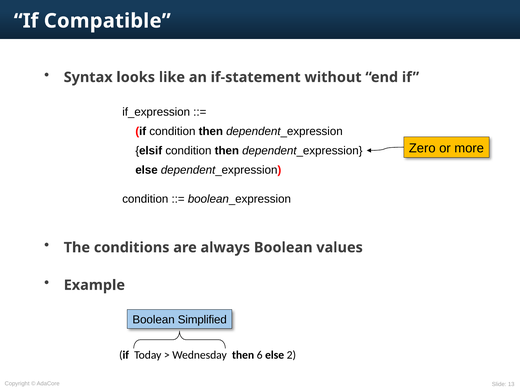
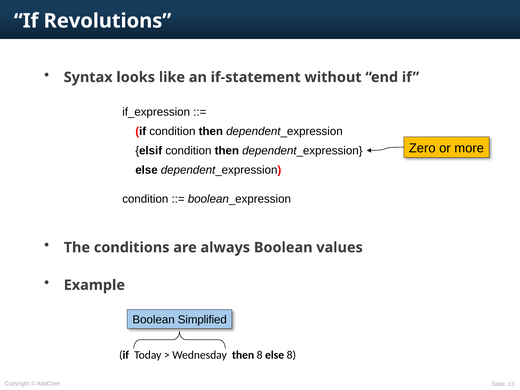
Compatible: Compatible -> Revolutions
then 6: 6 -> 8
else 2: 2 -> 8
